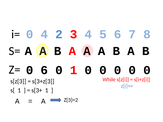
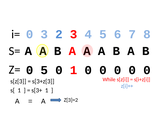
0 4: 4 -> 3
0 6: 6 -> 5
